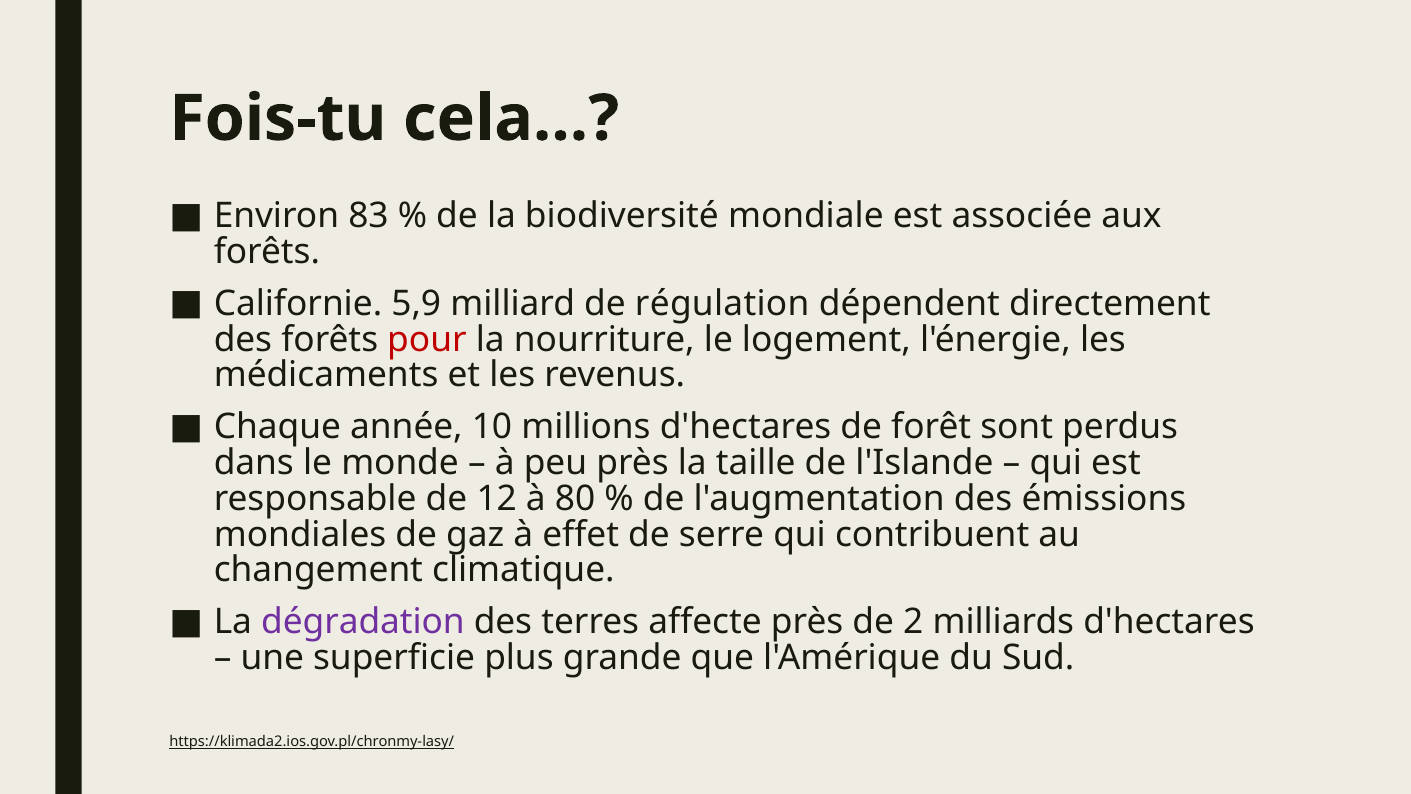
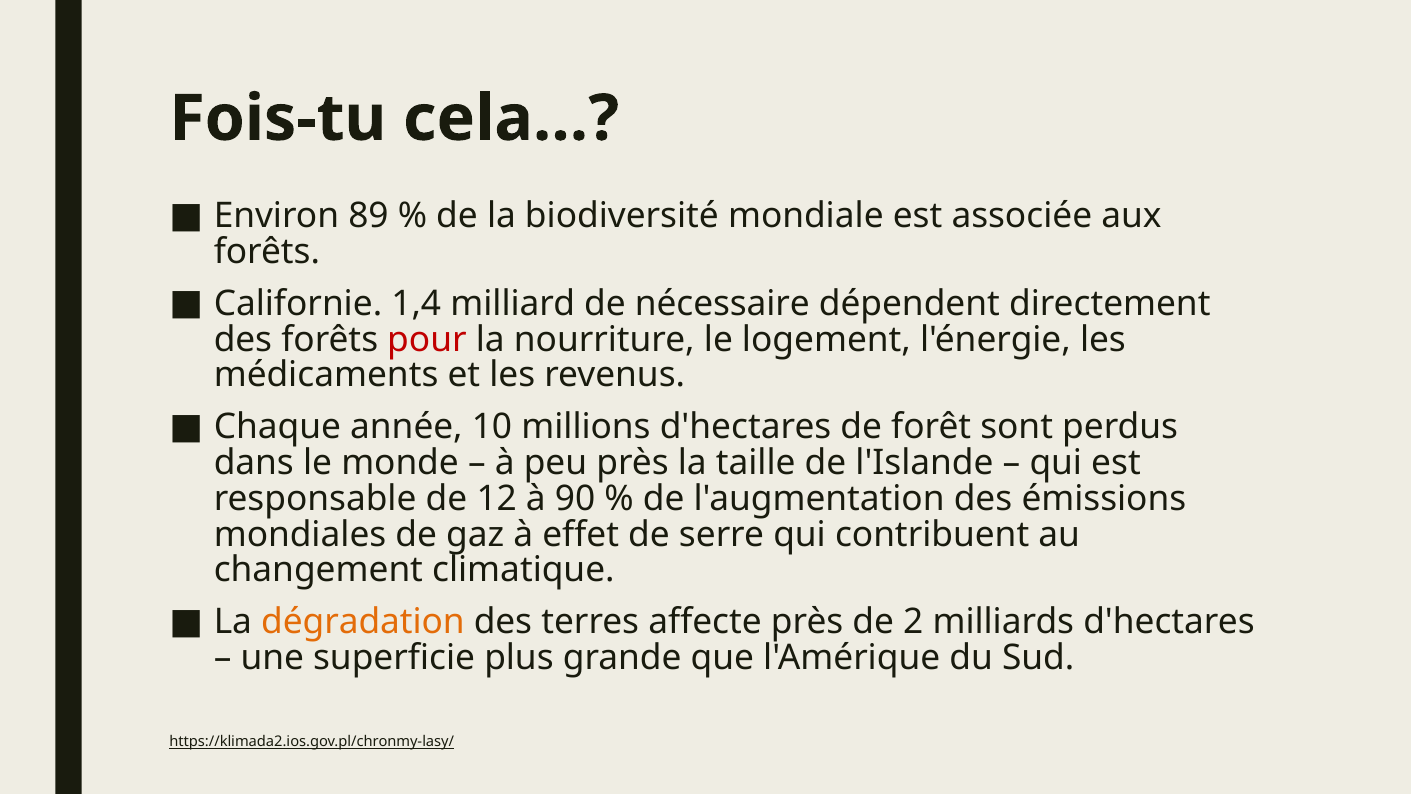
83: 83 -> 89
5,9: 5,9 -> 1,4
régulation: régulation -> nécessaire
80: 80 -> 90
dégradation colour: purple -> orange
